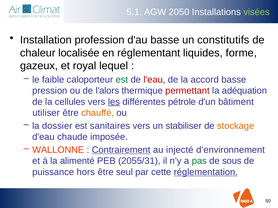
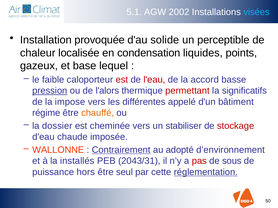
2050: 2050 -> 2002
visées colour: light green -> light blue
profession: profession -> provoquée
d'au basse: basse -> solide
constitutifs: constitutifs -> perceptible
réglementant: réglementant -> condensation
forme: forme -> points
royal: royal -> base
est at (122, 80) colour: green -> red
pression underline: none -> present
adéquation: adéquation -> significatifs
cellules: cellules -> impose
les underline: present -> none
pétrole: pétrole -> appelé
utiliser: utiliser -> régime
sanitaires: sanitaires -> cheminée
stockage colour: orange -> red
injecté: injecté -> adopté
alimenté: alimenté -> installés
2055/31: 2055/31 -> 2043/31
pas colour: green -> red
